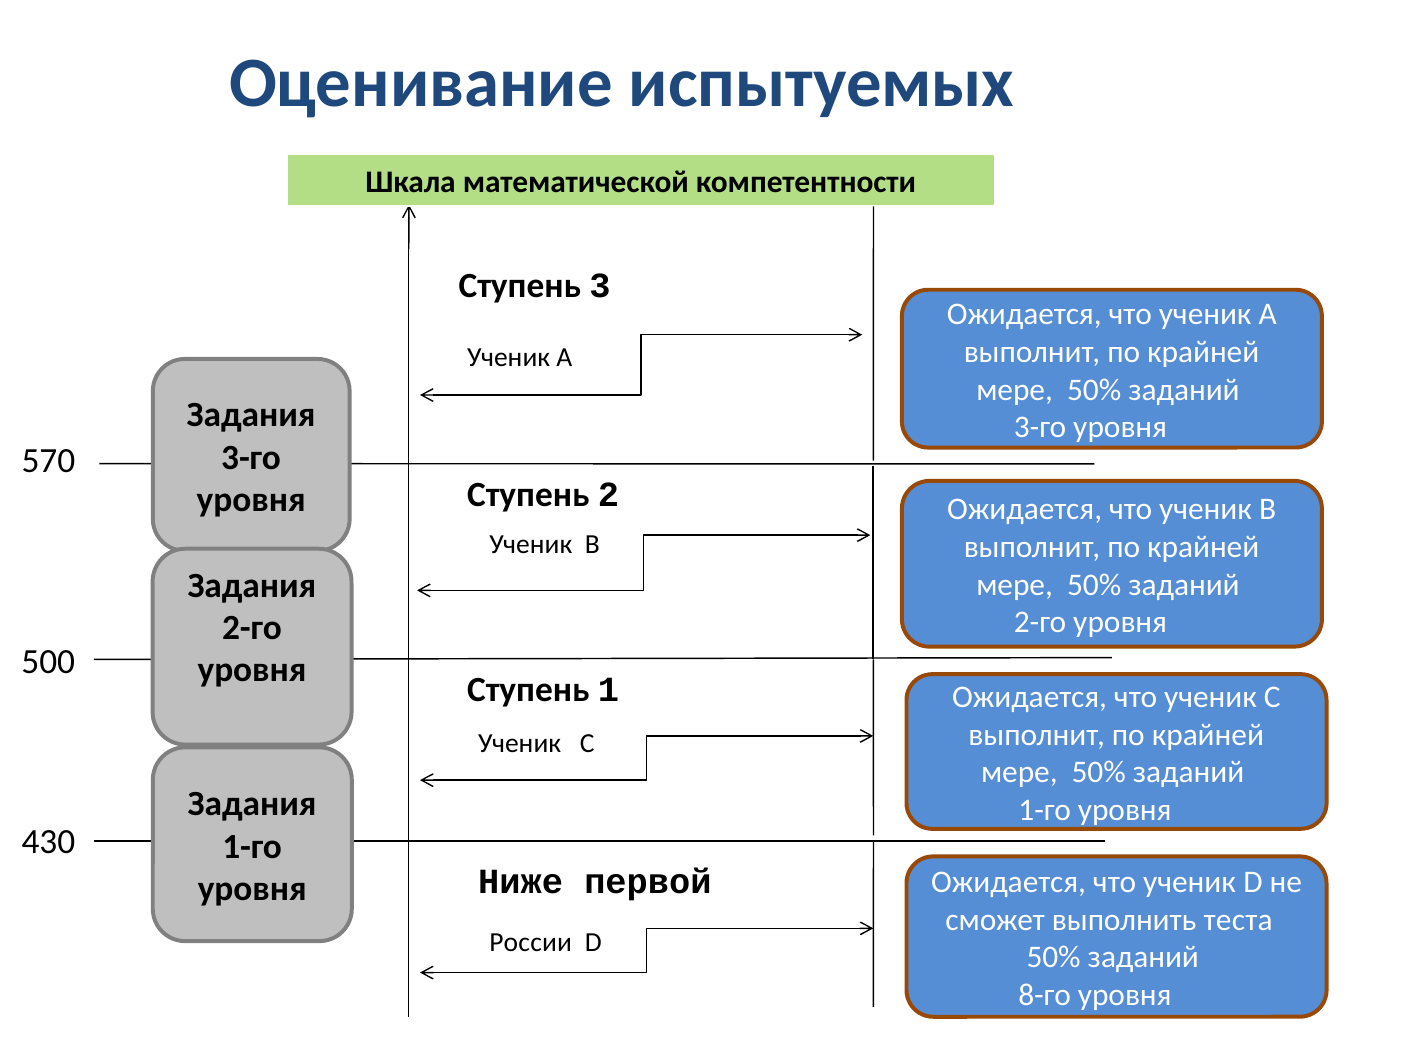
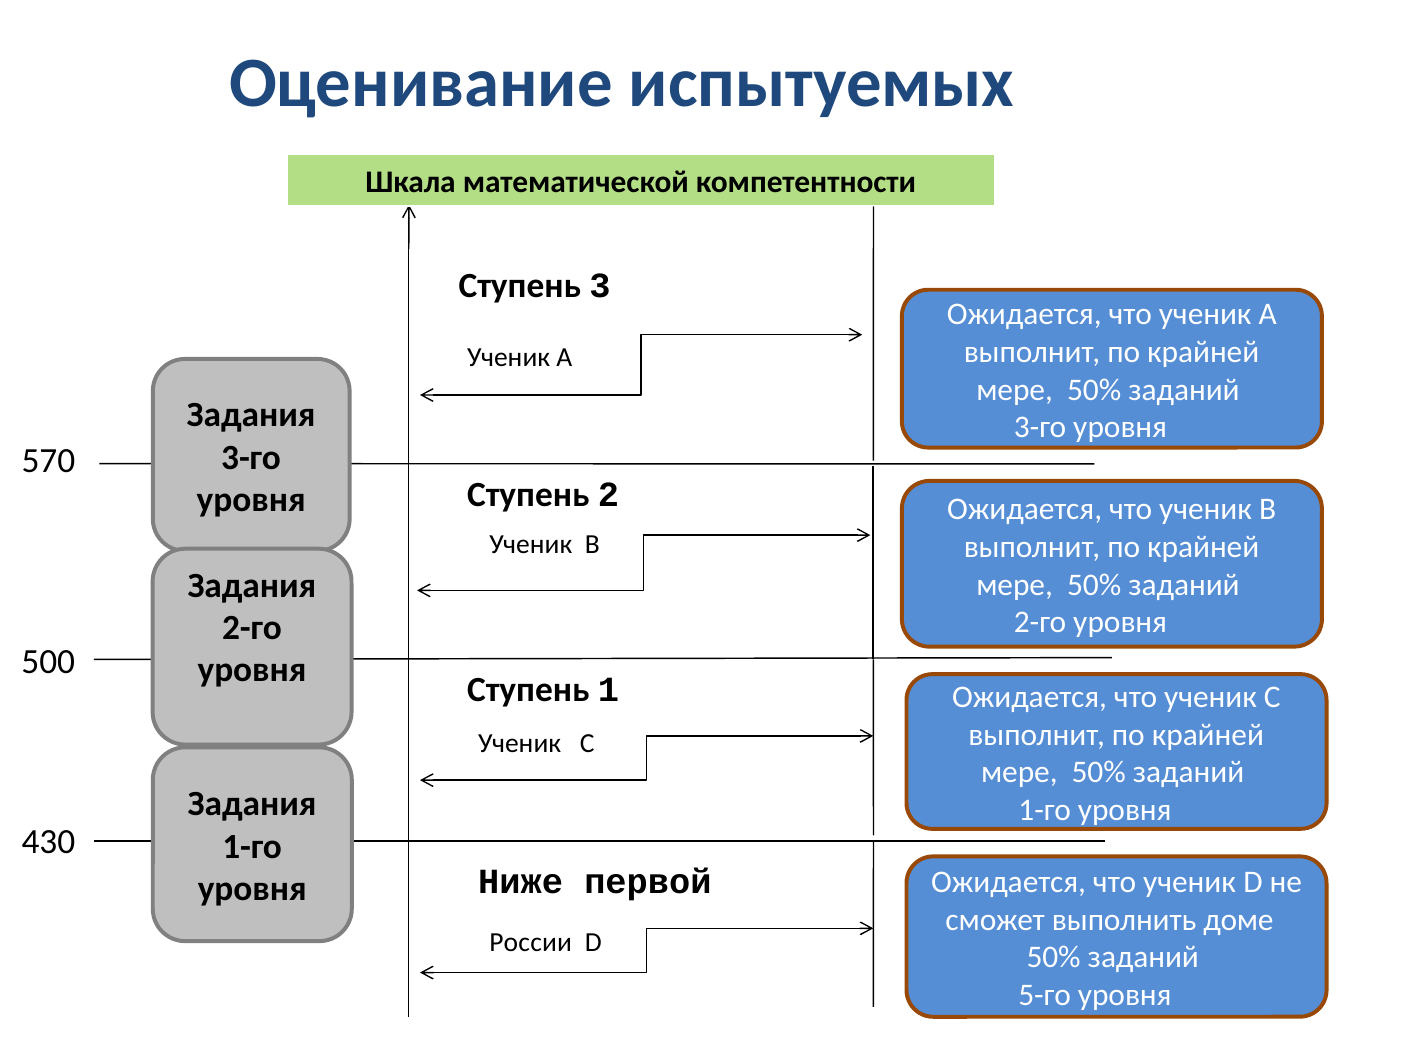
теста: теста -> доме
8-го: 8-го -> 5-го
